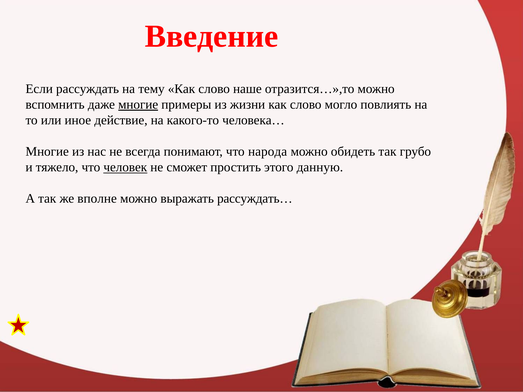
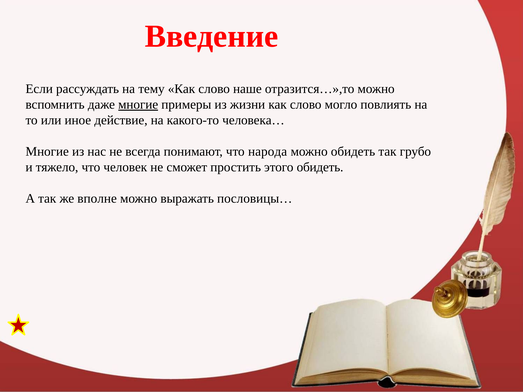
человек underline: present -> none
этого данную: данную -> обидеть
рассуждать…: рассуждать… -> пословицы…
